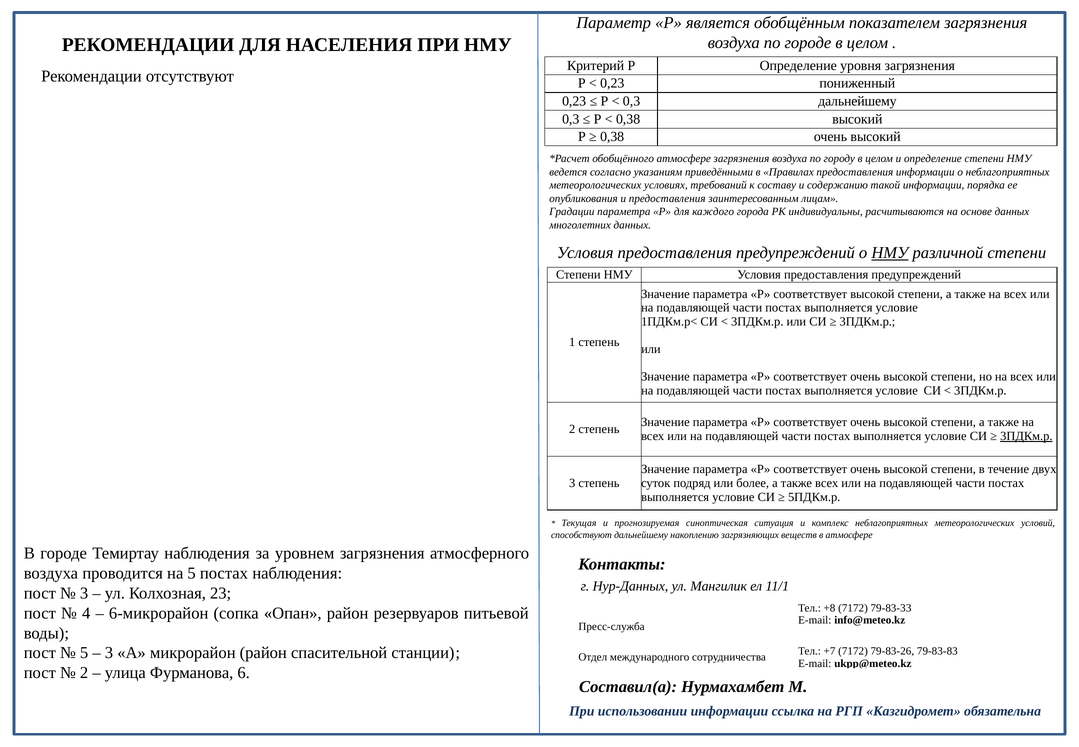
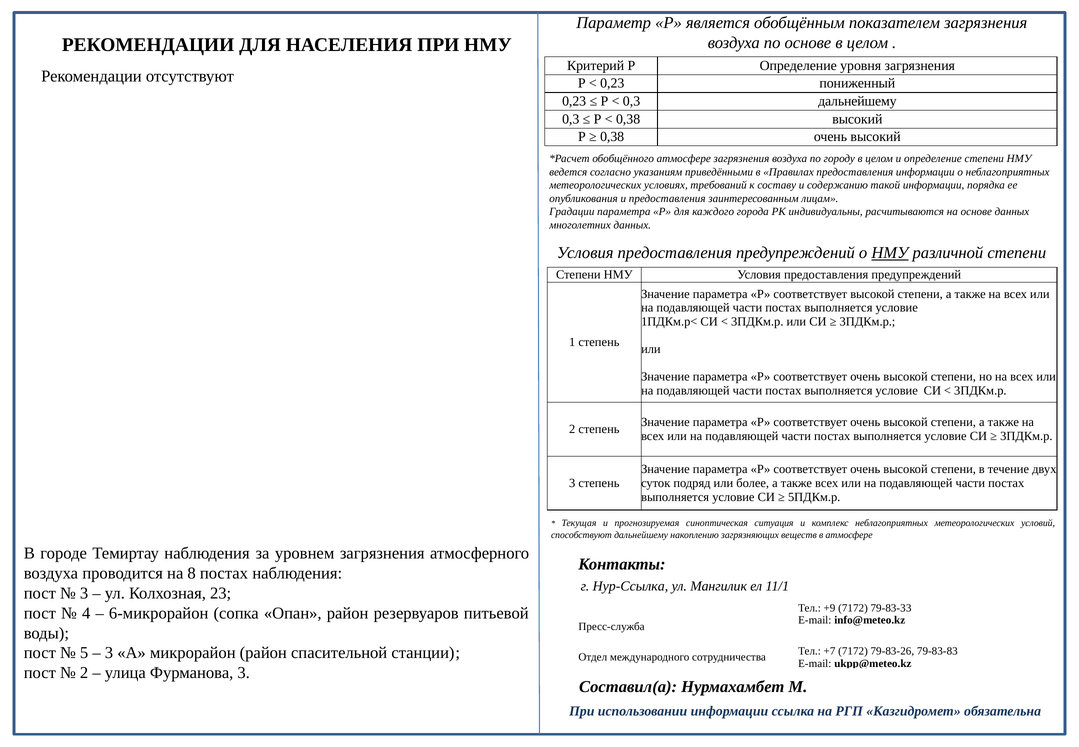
по городе: городе -> основе
3ПДКм.р at (1026, 436) underline: present -> none
на 5: 5 -> 8
Нур-Данных: Нур-Данных -> Нур-Ссылка
+8: +8 -> +9
Фурманова 6: 6 -> 3
